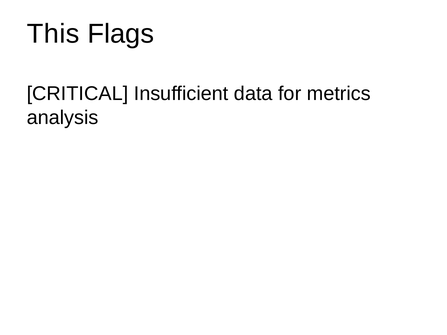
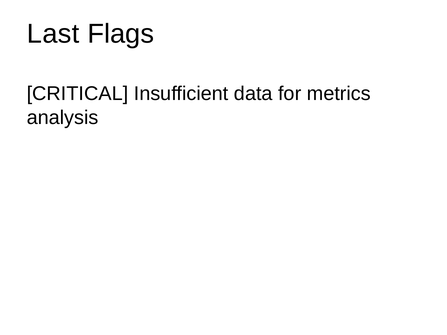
This: This -> Last
